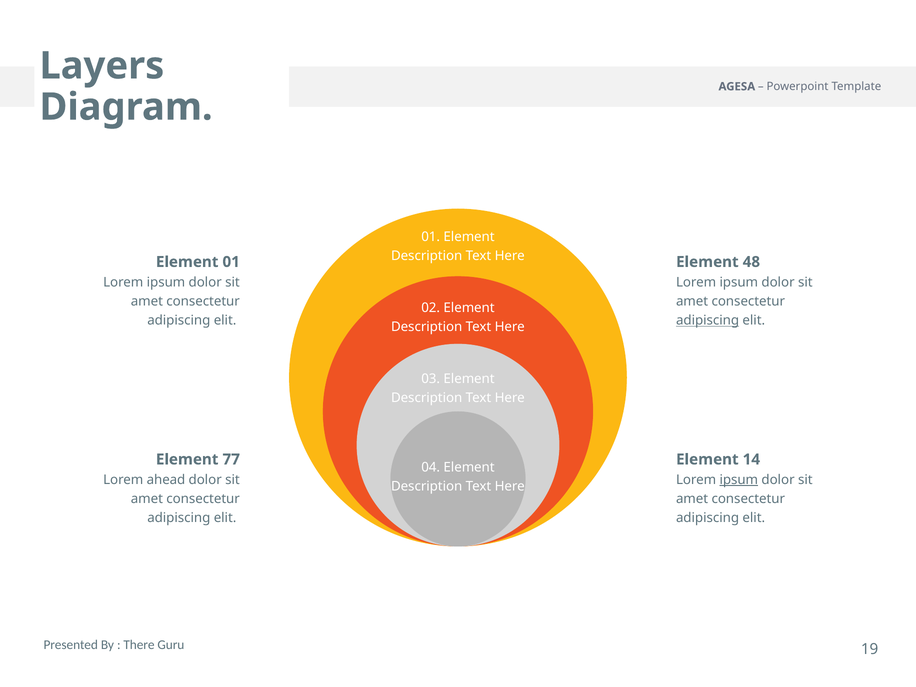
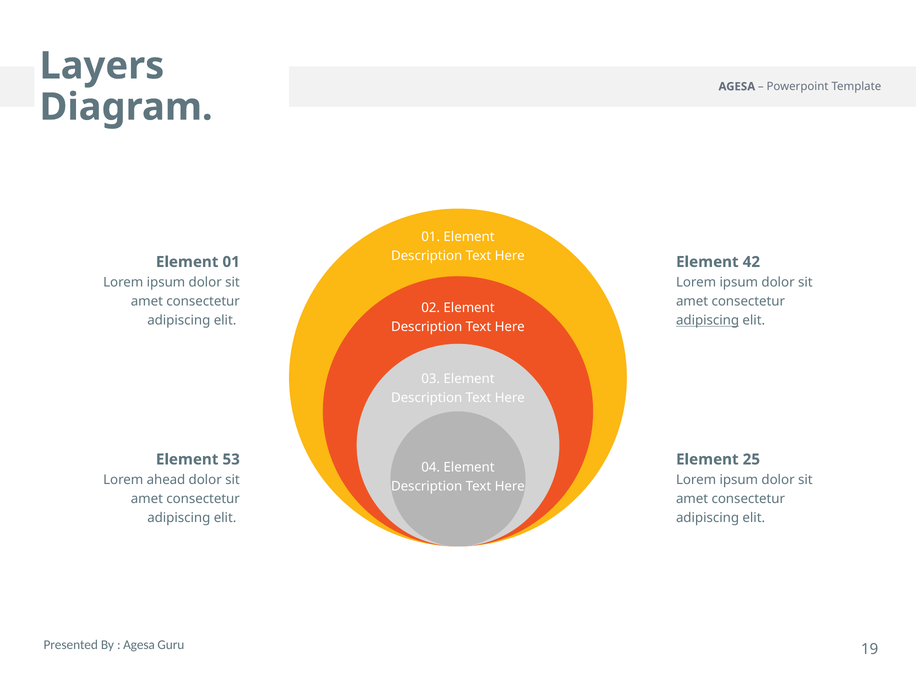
48: 48 -> 42
77: 77 -> 53
14: 14 -> 25
ipsum at (739, 480) underline: present -> none
There at (139, 645): There -> Agesa
